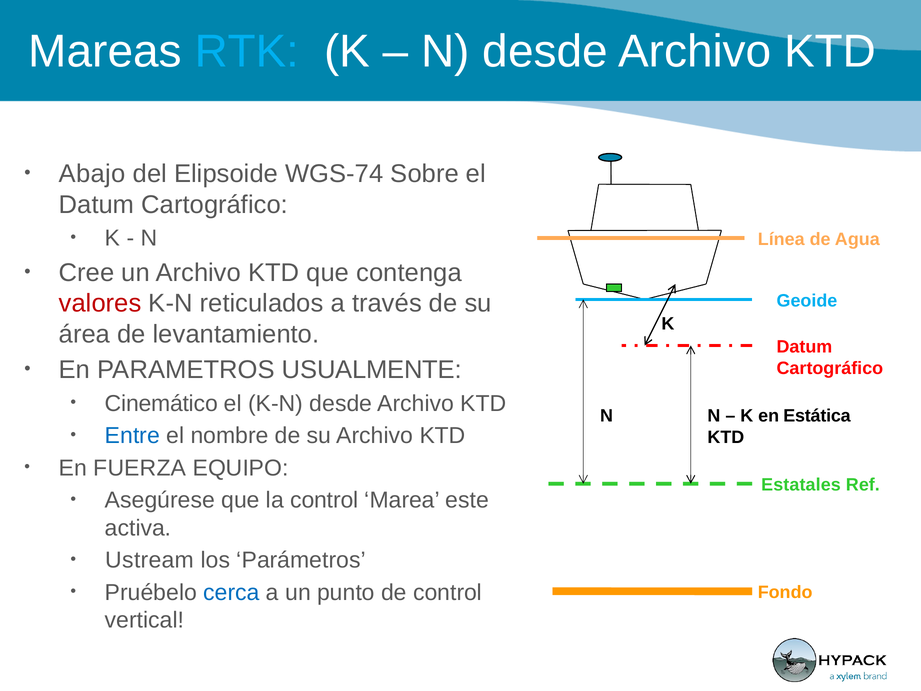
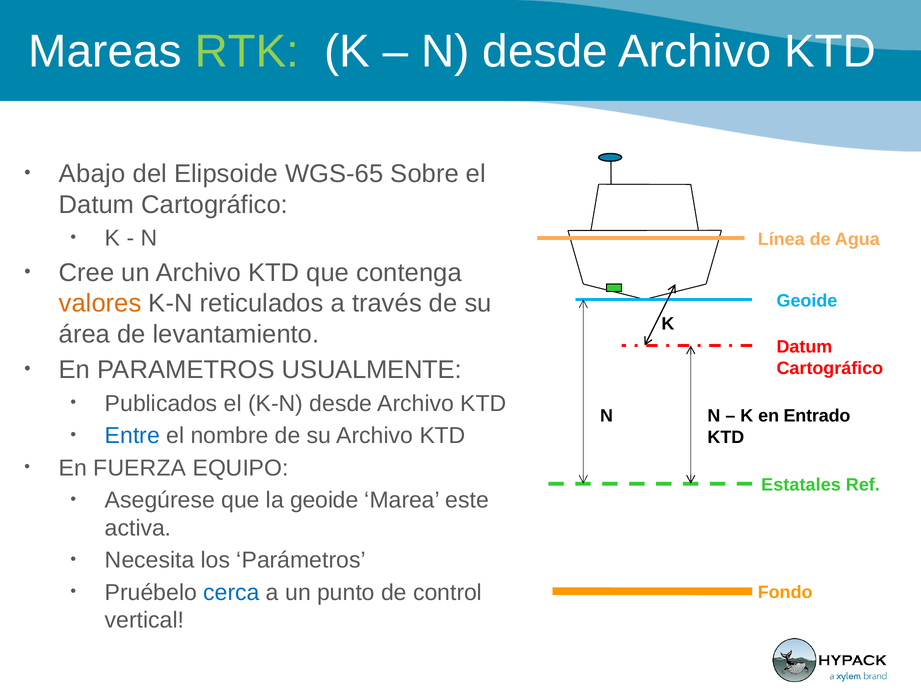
RTK colour: light blue -> light green
WGS-74: WGS-74 -> WGS-65
valores colour: red -> orange
Cinemático: Cinemático -> Publicados
Estática: Estática -> Entrado
la control: control -> geoide
Ustream: Ustream -> Necesita
